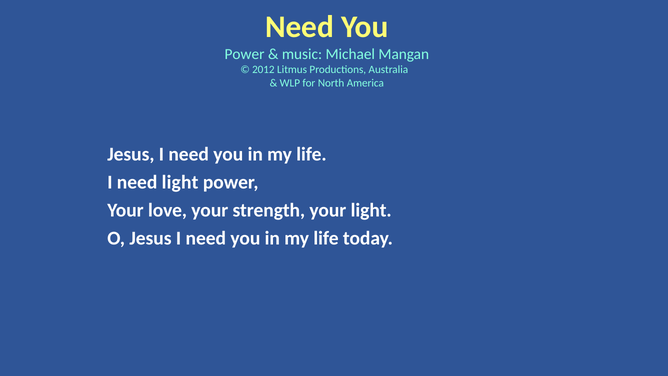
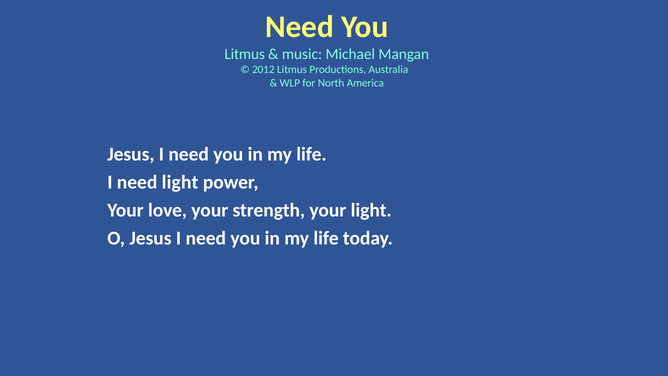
Power at (245, 54): Power -> Litmus
